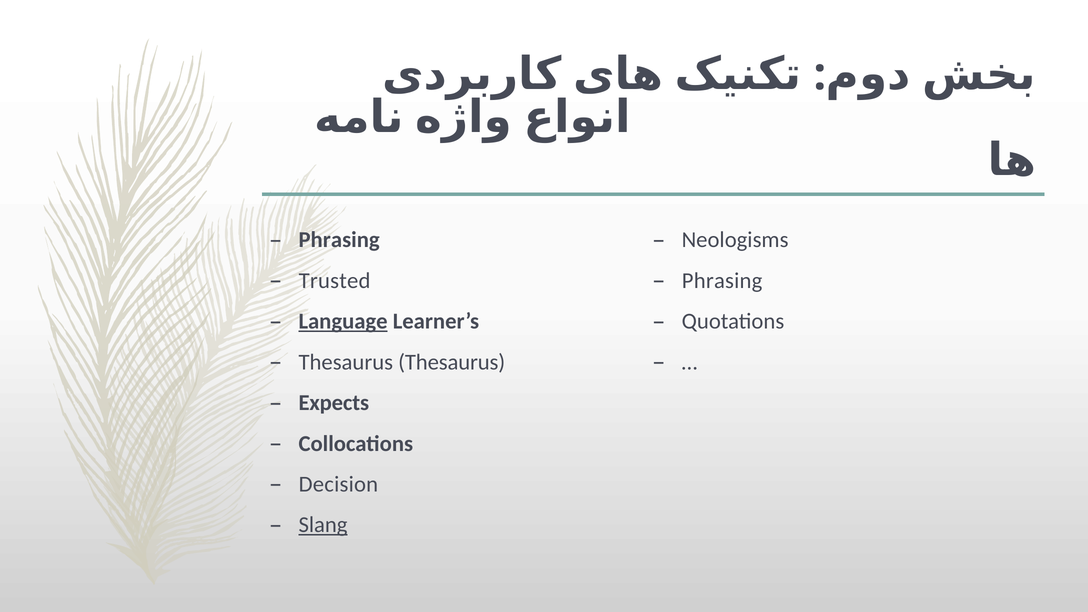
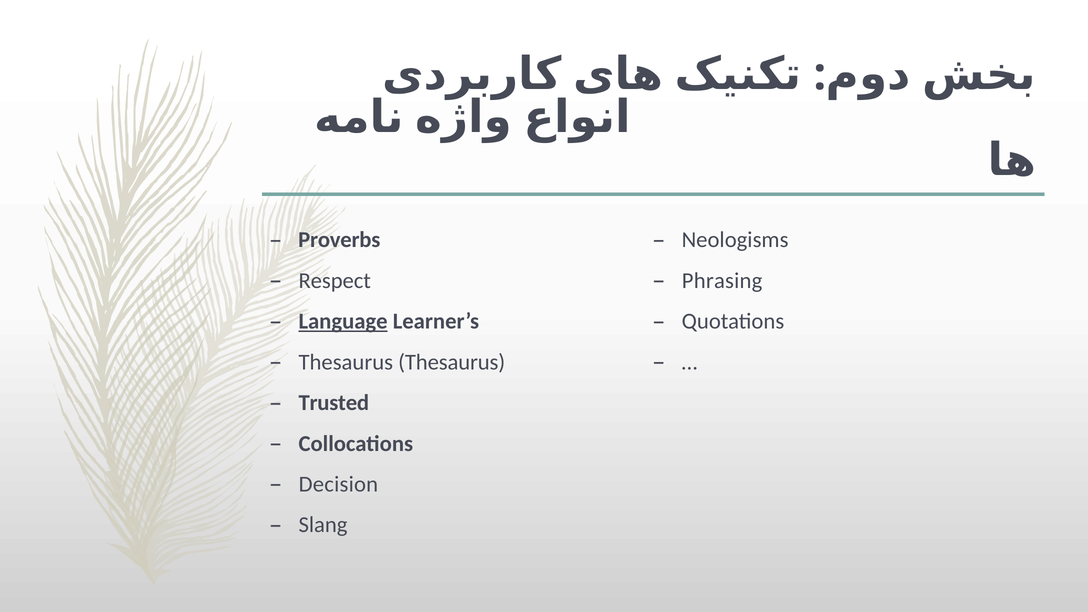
Phrasing at (339, 240): Phrasing -> Proverbs
Trusted: Trusted -> Respect
Expects: Expects -> Trusted
Slang underline: present -> none
